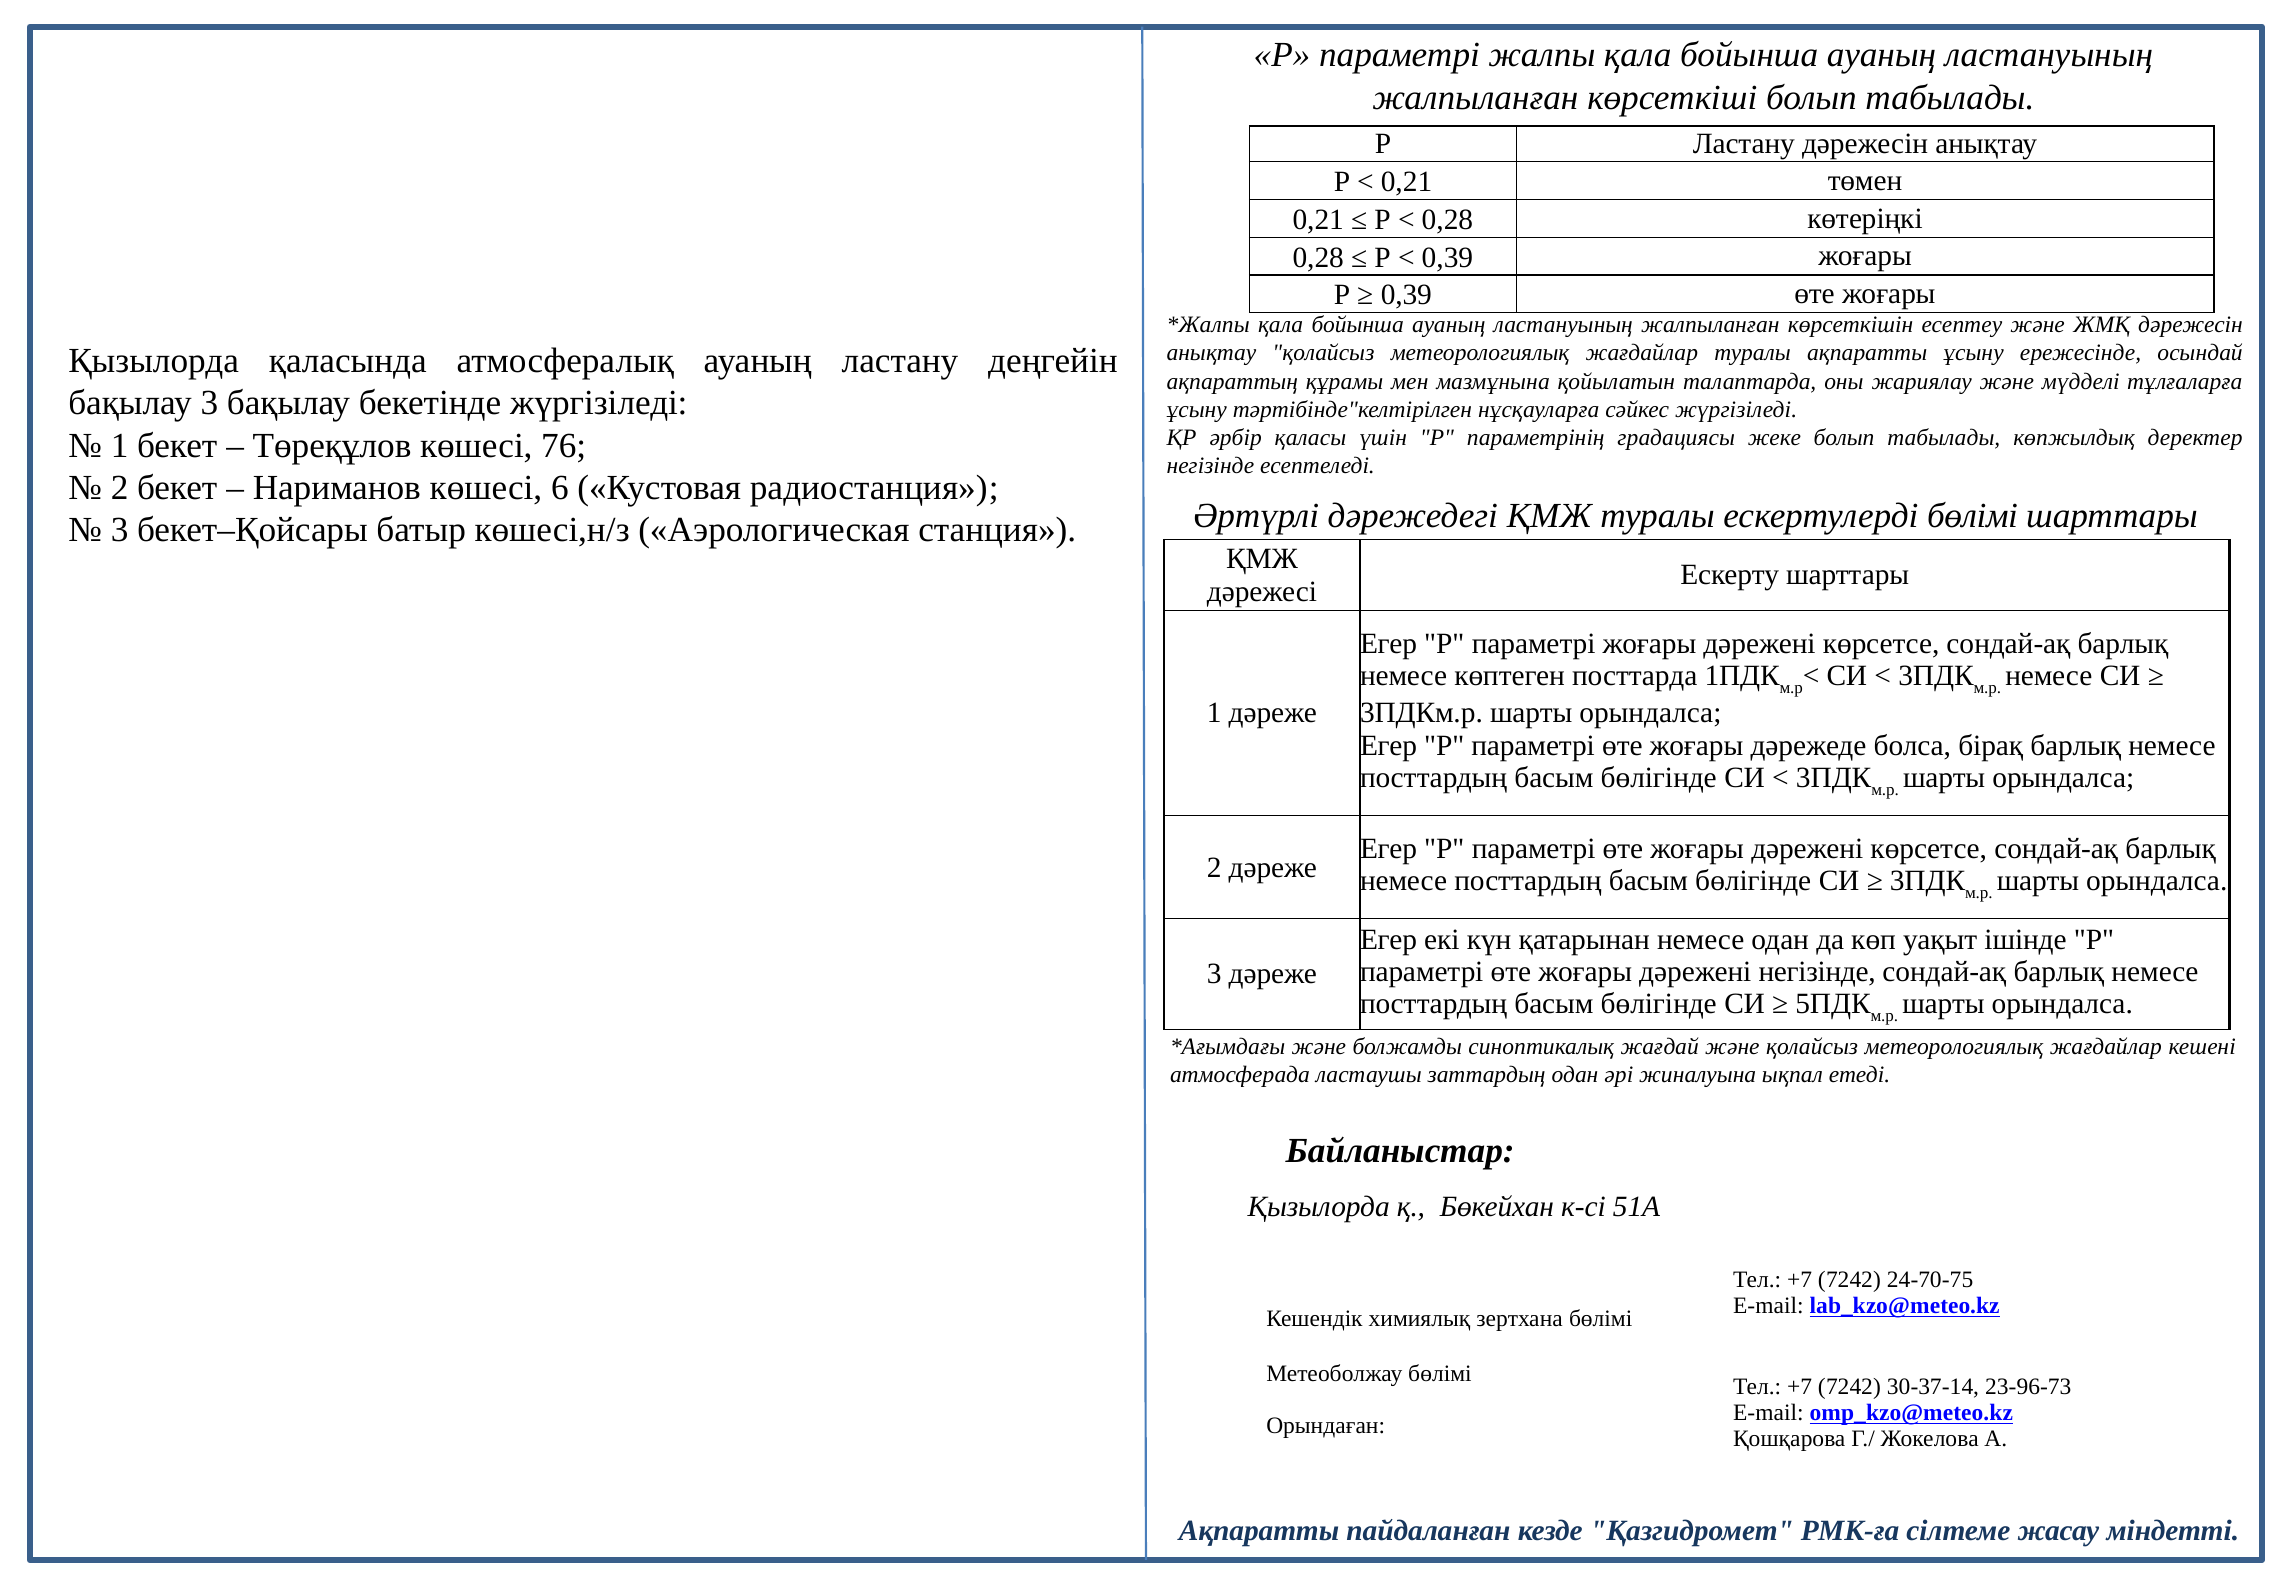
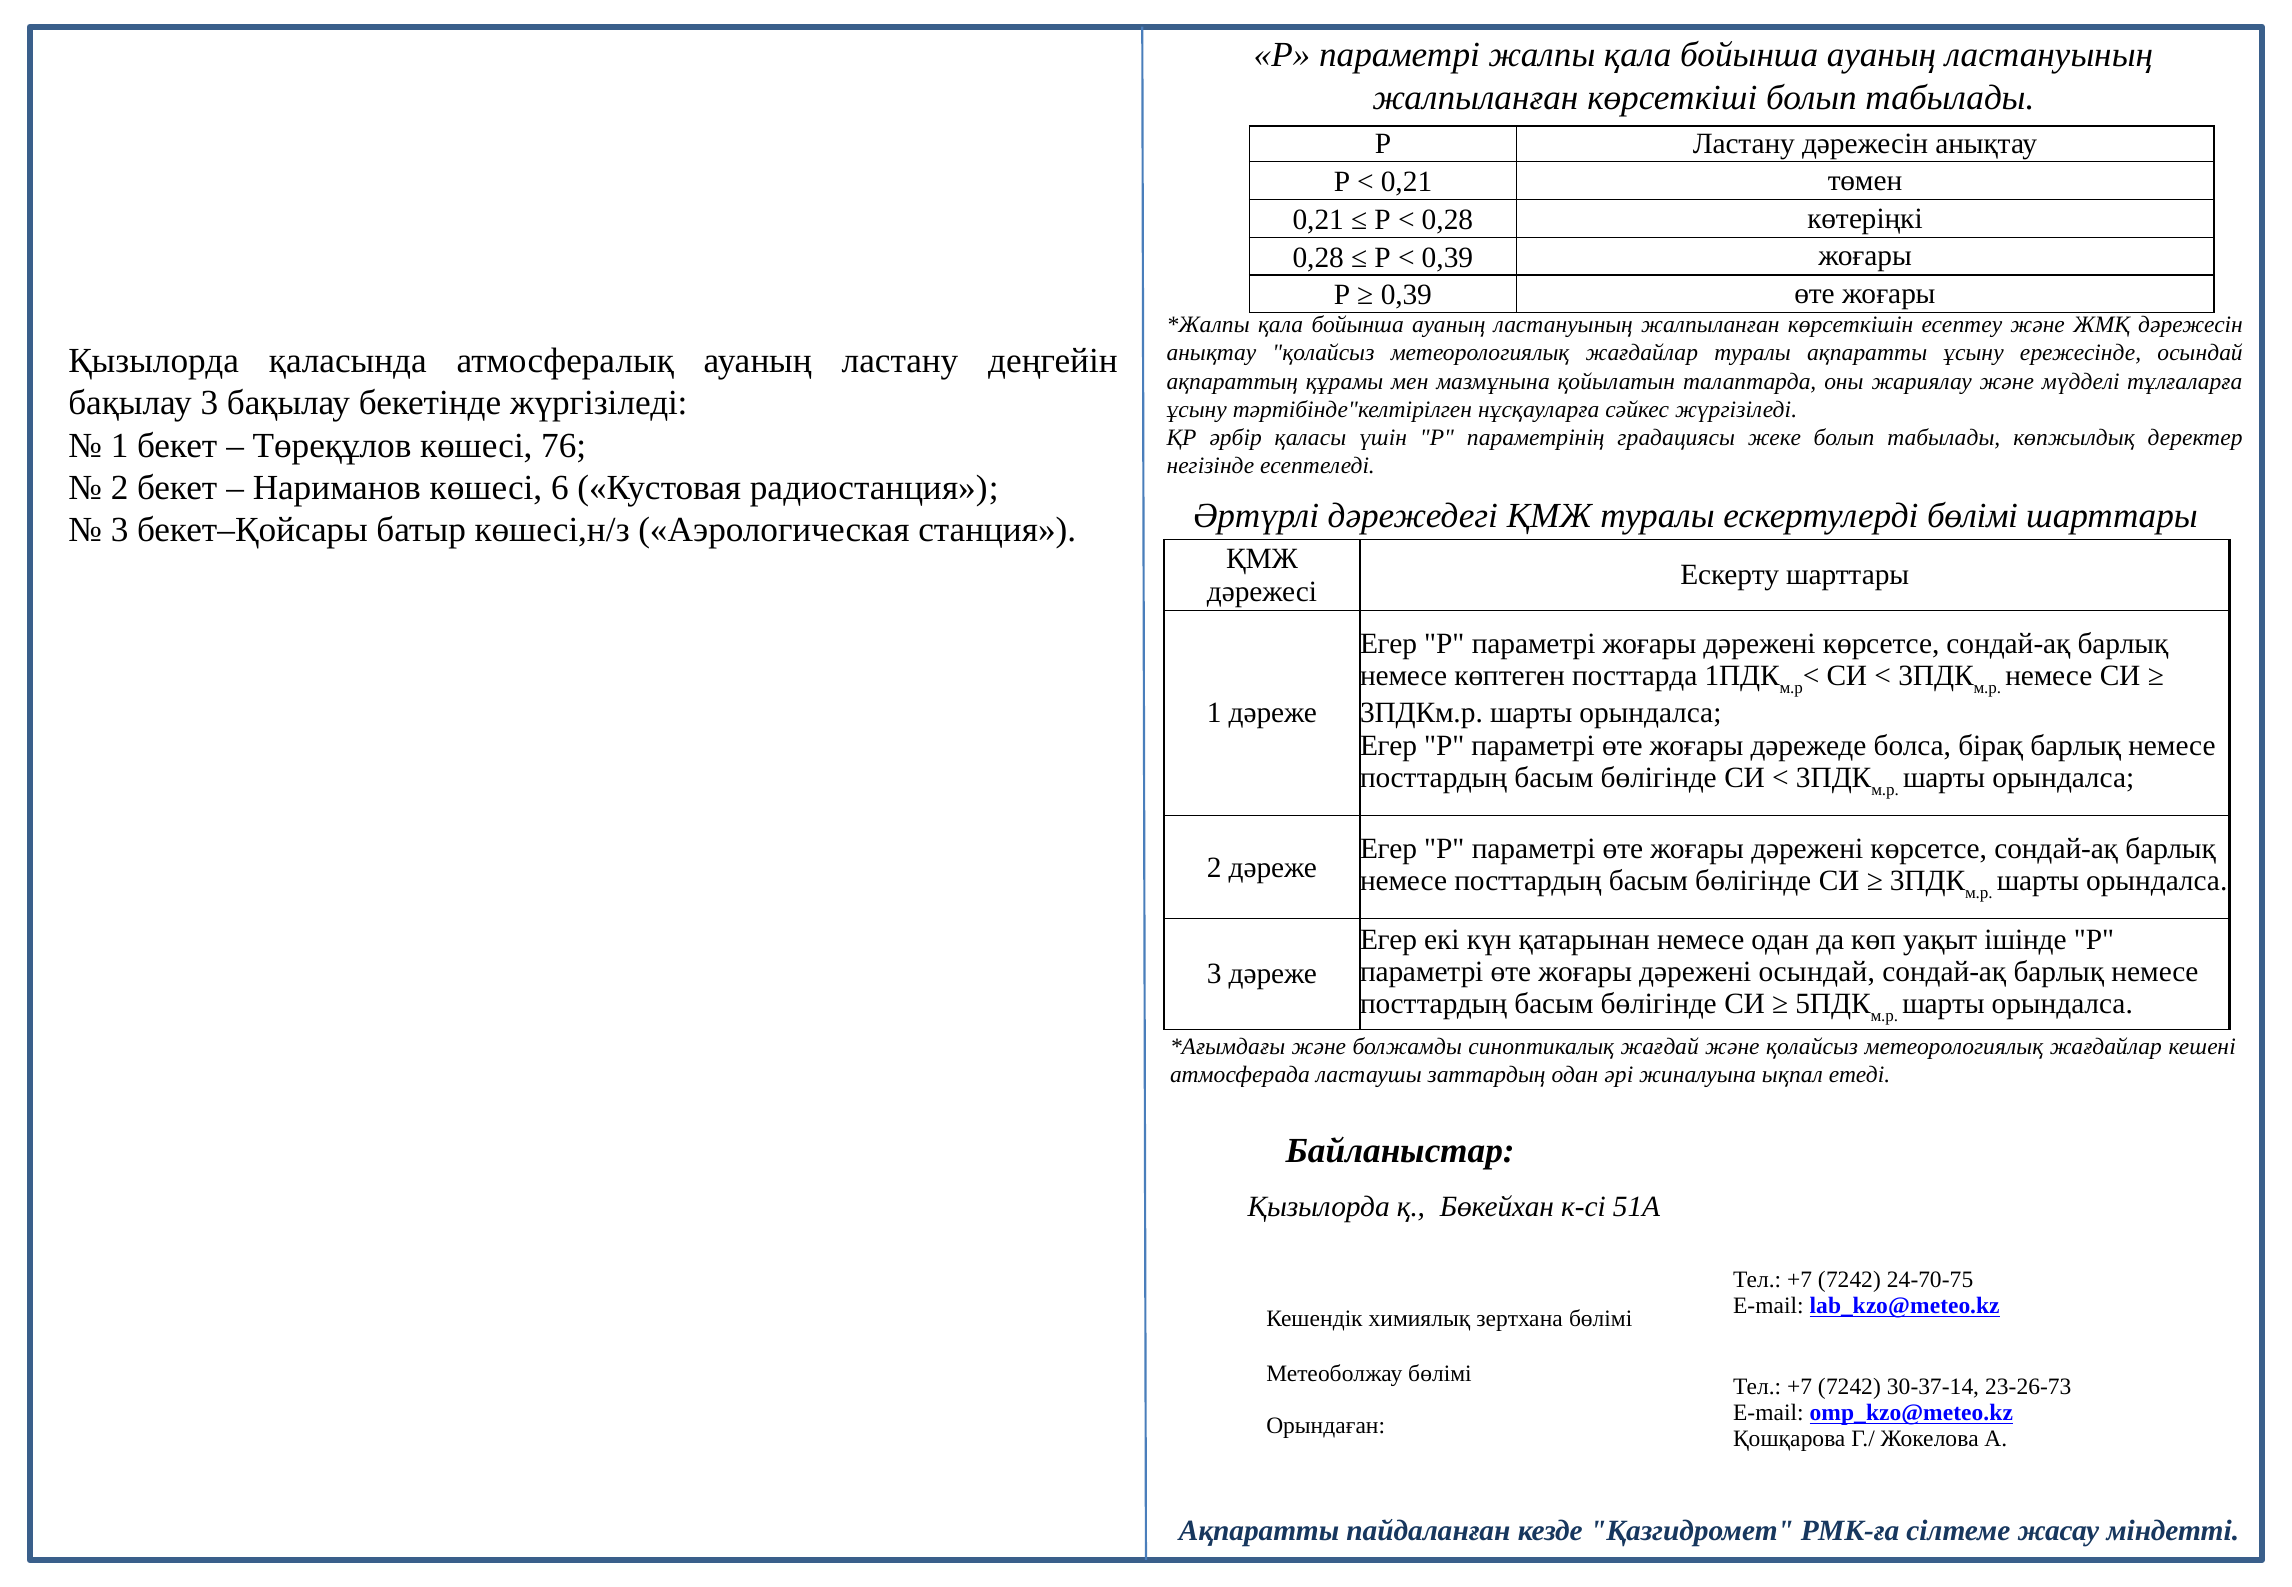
дәрежені негізінде: негізінде -> осындай
23-96-73: 23-96-73 -> 23-26-73
